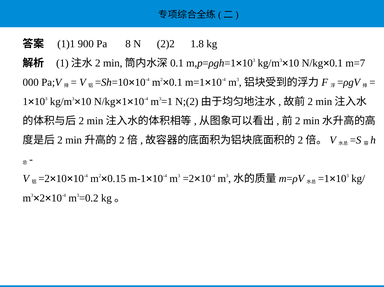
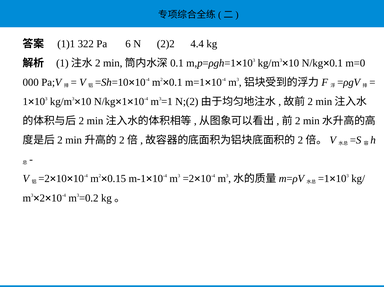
900: 900 -> 322
8: 8 -> 6
1.8: 1.8 -> 4.4
m=7: m=7 -> m=0
